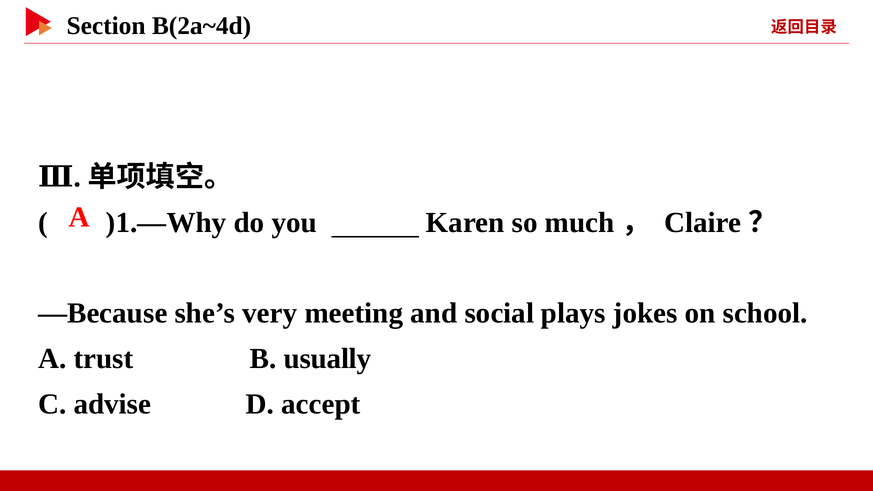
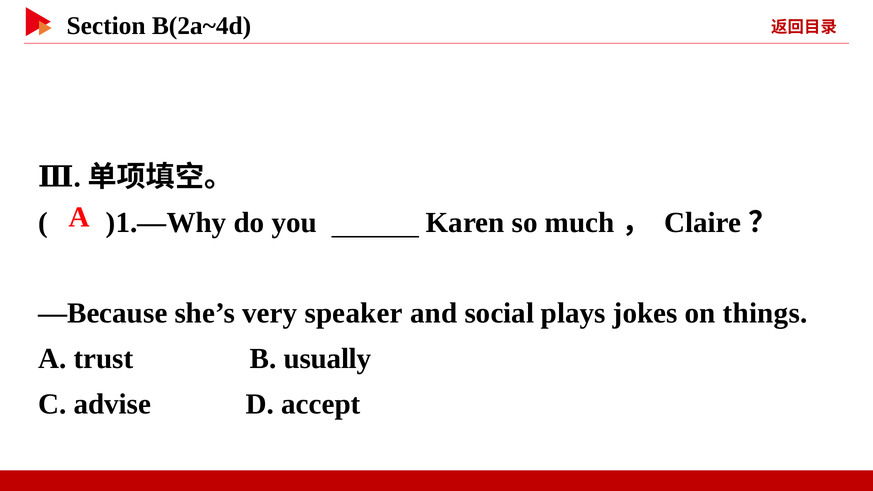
meeting: meeting -> speaker
school: school -> things
